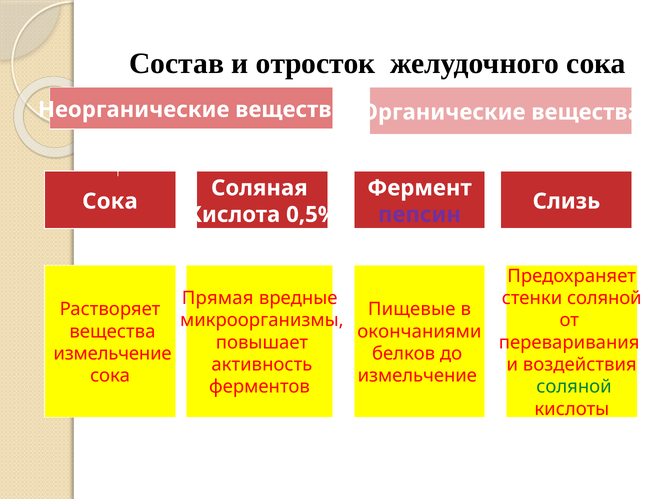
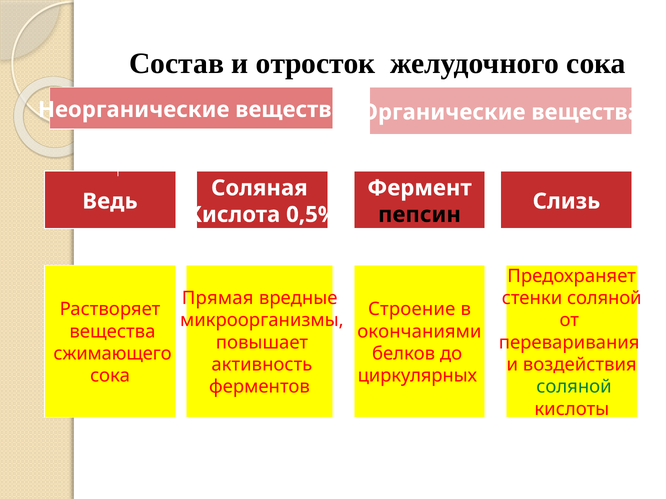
Сока at (110, 201): Сока -> Ведь
пепсин colour: purple -> black
Пищевые: Пищевые -> Строение
измельчение at (113, 354): измельчение -> сжимающего
измельчение at (417, 376): измельчение -> циркулярных
